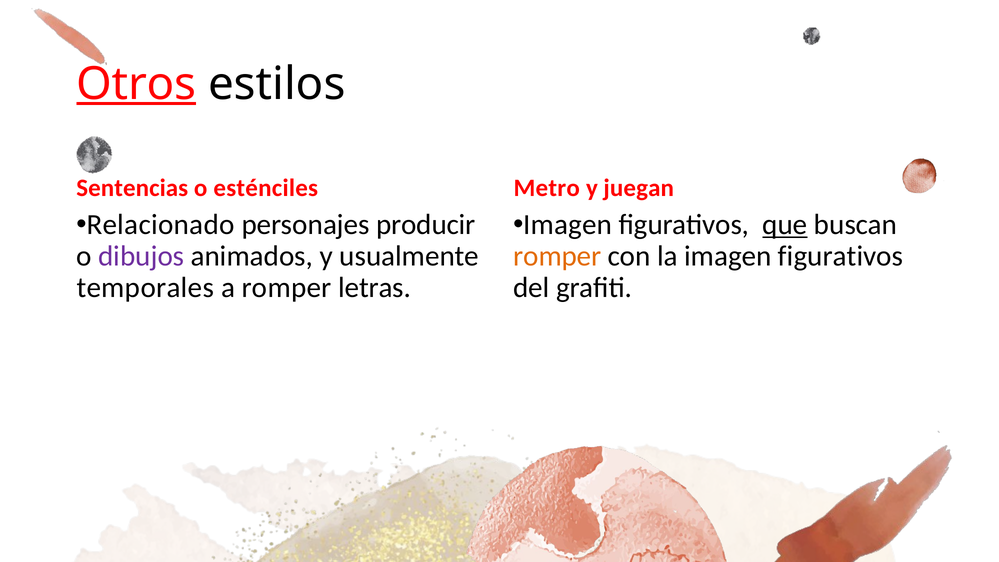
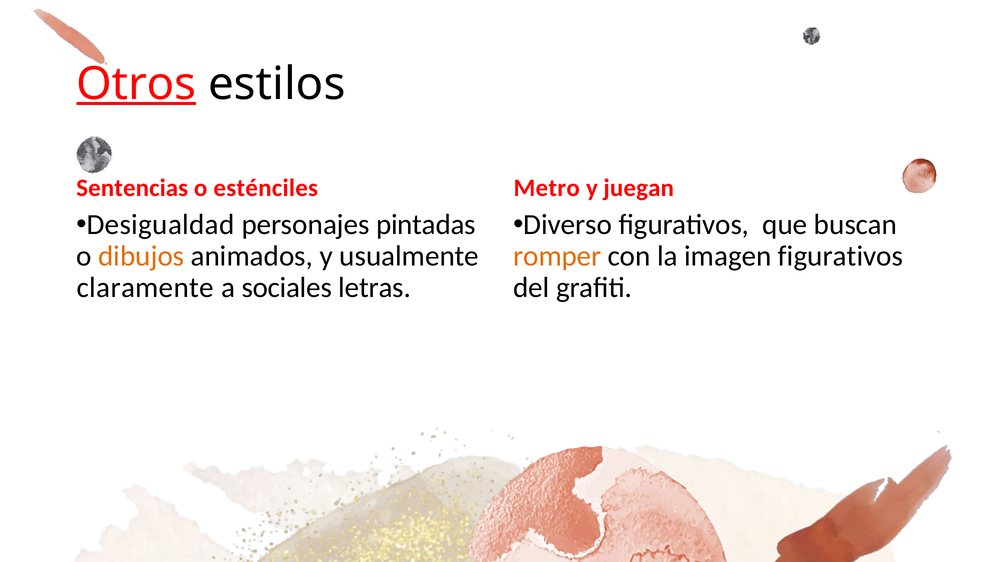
Relacionado: Relacionado -> Desigualdad
producir: producir -> pintadas
Imagen at (568, 225): Imagen -> Diverso
que underline: present -> none
dibujos colour: purple -> orange
temporales: temporales -> claramente
a romper: romper -> sociales
